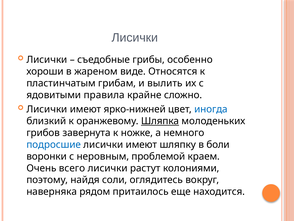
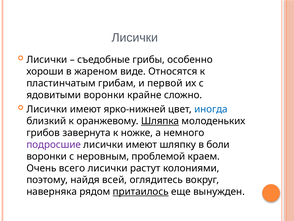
вылить: вылить -> первой
ядовитыми правила: правила -> воронки
подросшие colour: blue -> purple
соли: соли -> всей
притаилось underline: none -> present
находится: находится -> вынужден
